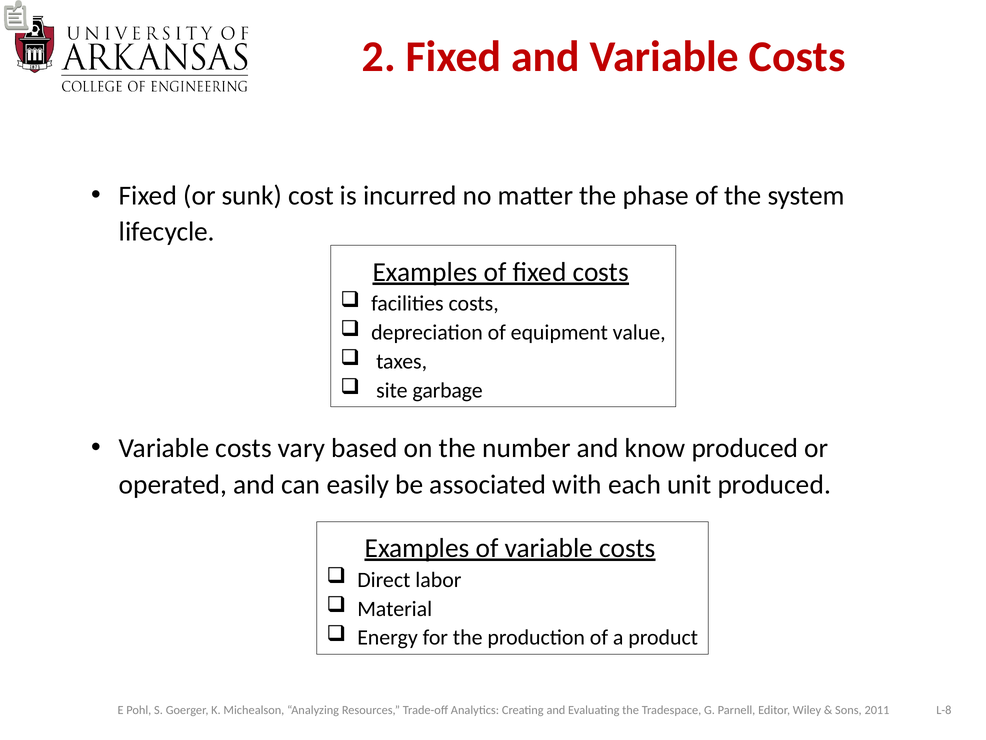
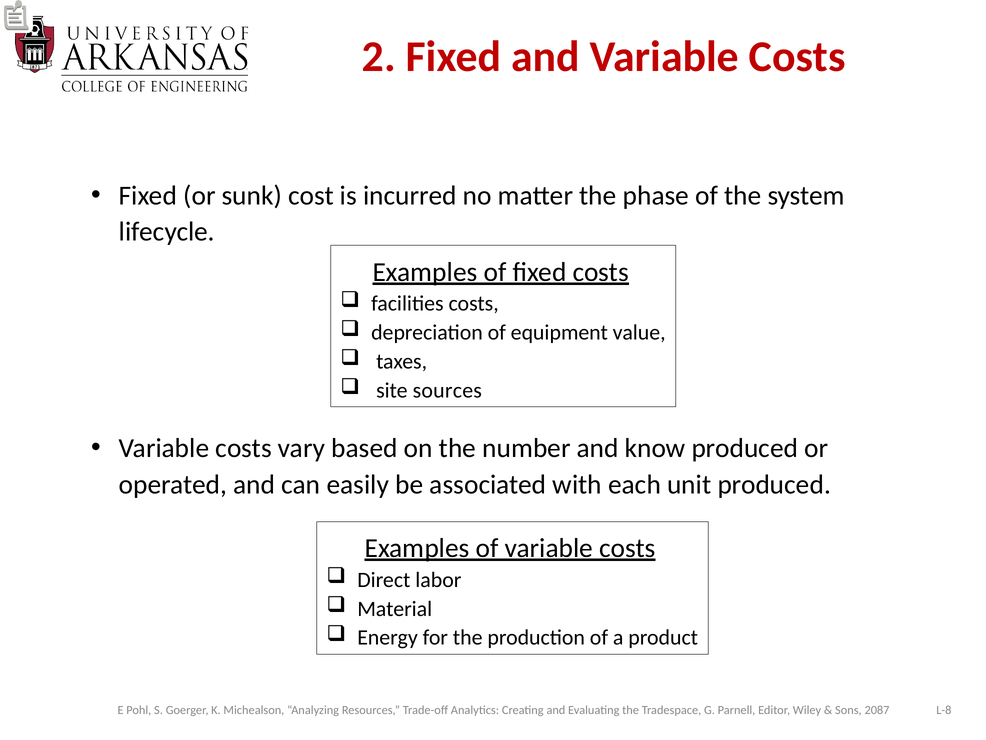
garbage: garbage -> sources
2011: 2011 -> 2087
